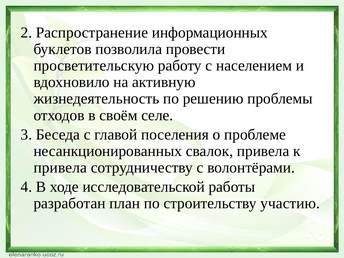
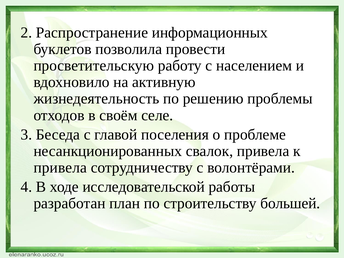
участию: участию -> большей
